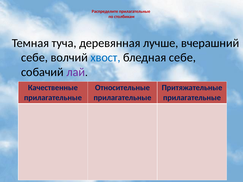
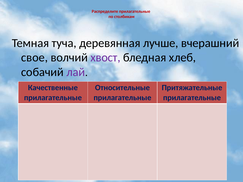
себе at (35, 58): себе -> свое
хвост colour: blue -> purple
бледная себе: себе -> хлеб
